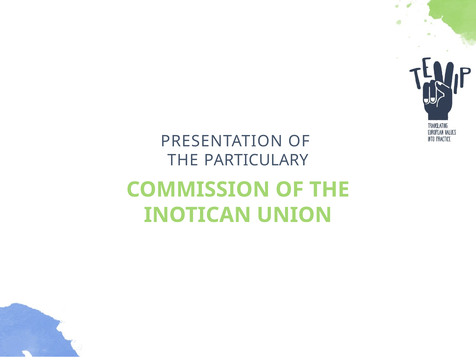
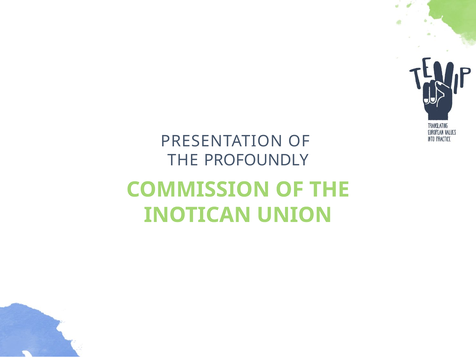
PARTICULARY: PARTICULARY -> PROFOUNDLY
